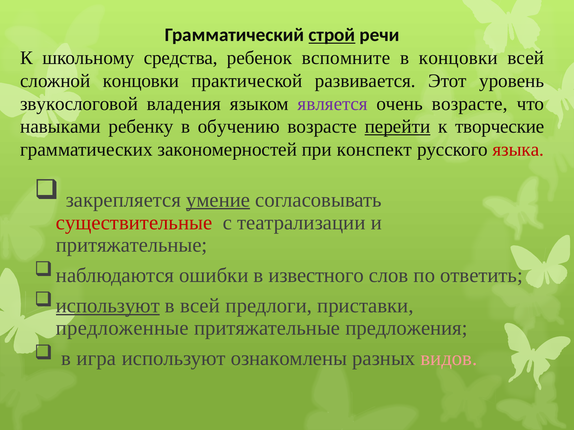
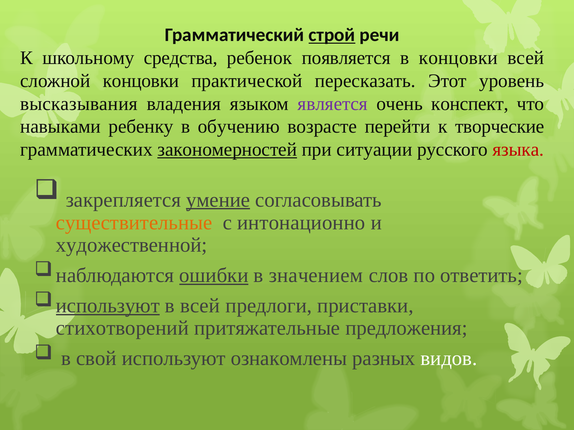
вспомните: вспомните -> появляется
развивается: развивается -> пересказать
звукослоговой: звукослоговой -> высказывания
очень возрасте: возрасте -> конспект
перейти underline: present -> none
закономерностей underline: none -> present
конспект: конспект -> ситуации
существительные colour: red -> orange
театрализации: театрализации -> интонационно
притяжательные at (132, 245): притяжательные -> художественной
ошибки underline: none -> present
известного: известного -> значением
предложенные: предложенные -> стихотворений
игра: игра -> свой
видов colour: pink -> white
